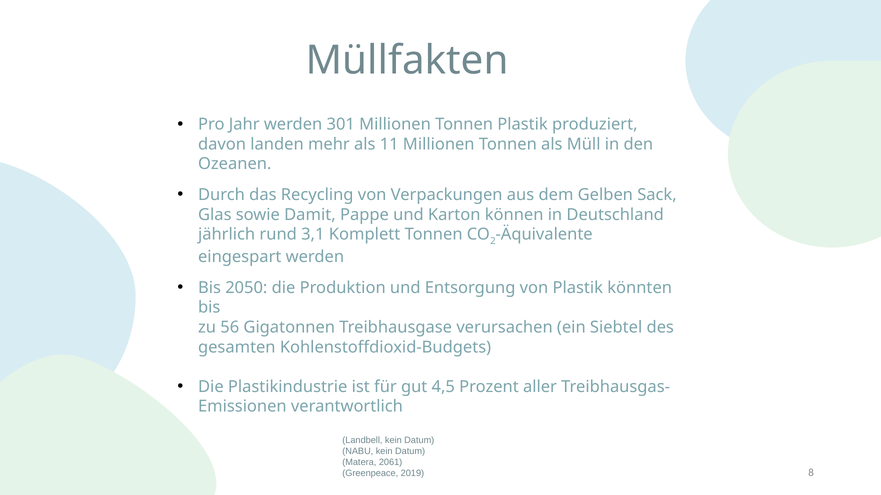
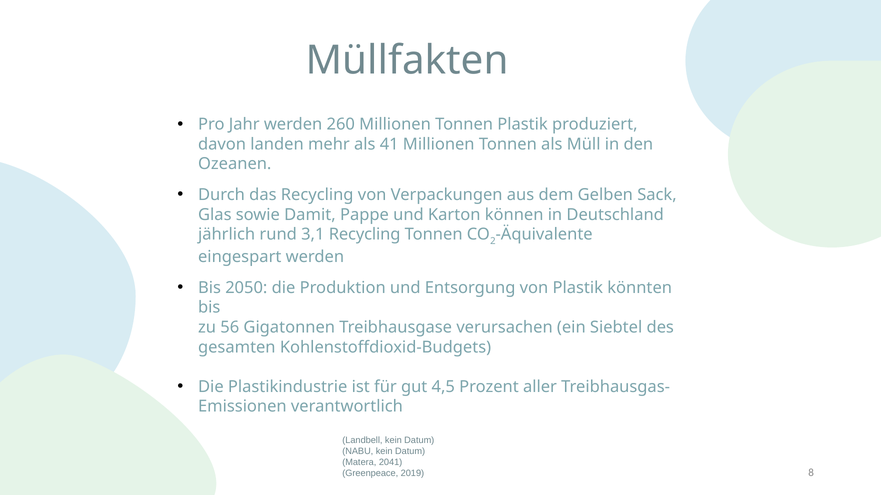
301: 301 -> 260
11: 11 -> 41
3,1 Komplett: Komplett -> Recycling
2061: 2061 -> 2041
